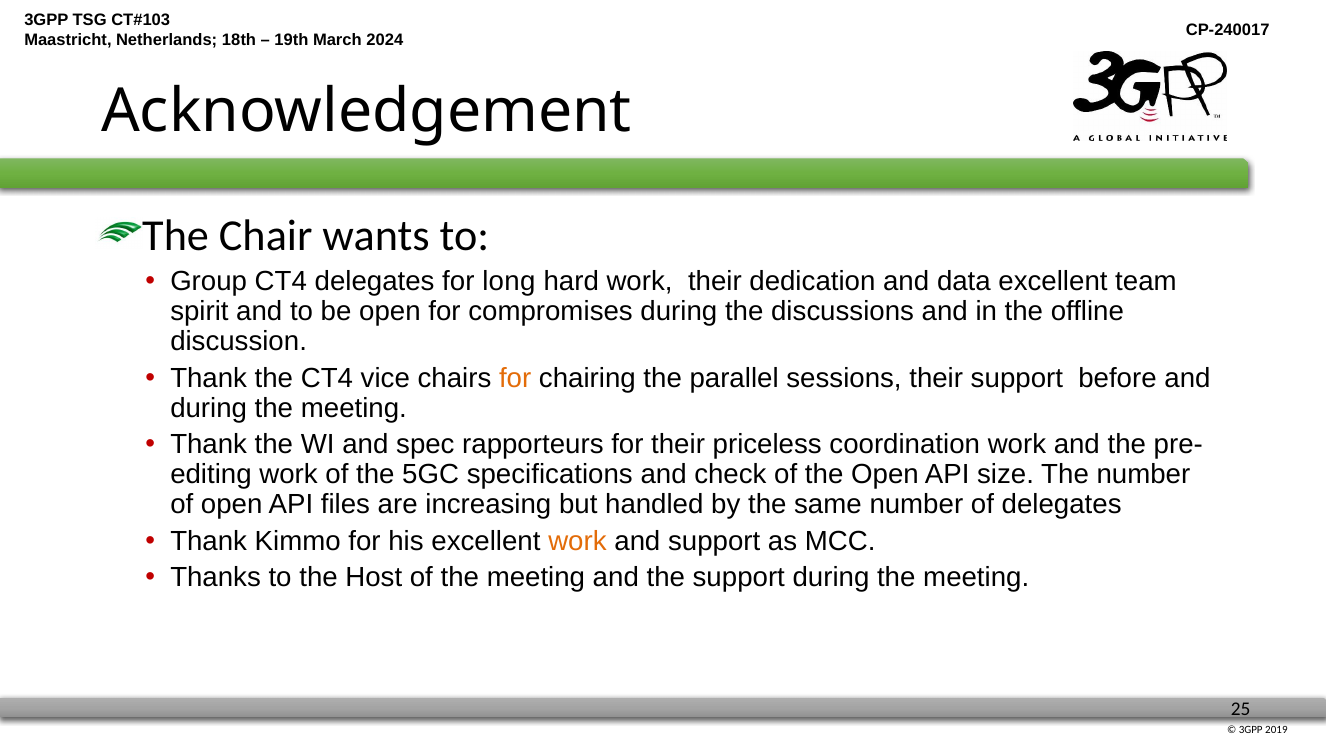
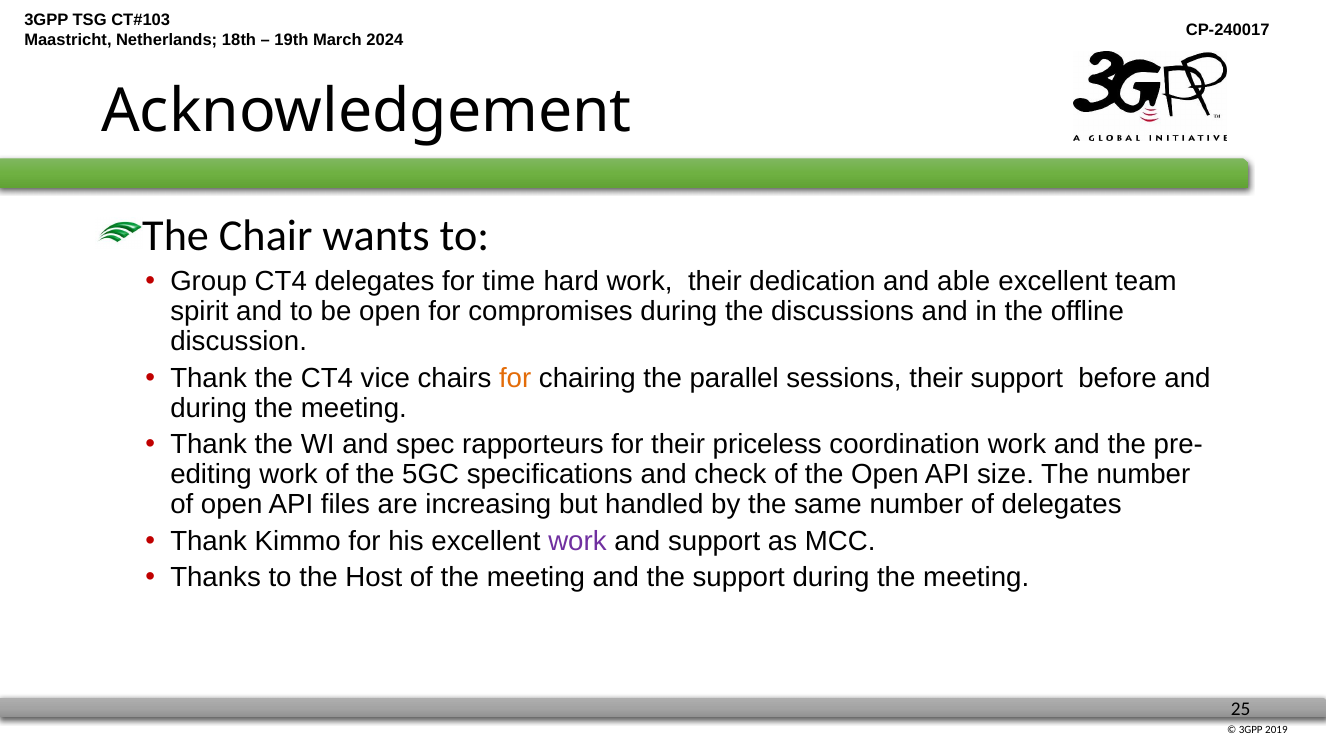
long: long -> time
data: data -> able
work at (577, 541) colour: orange -> purple
